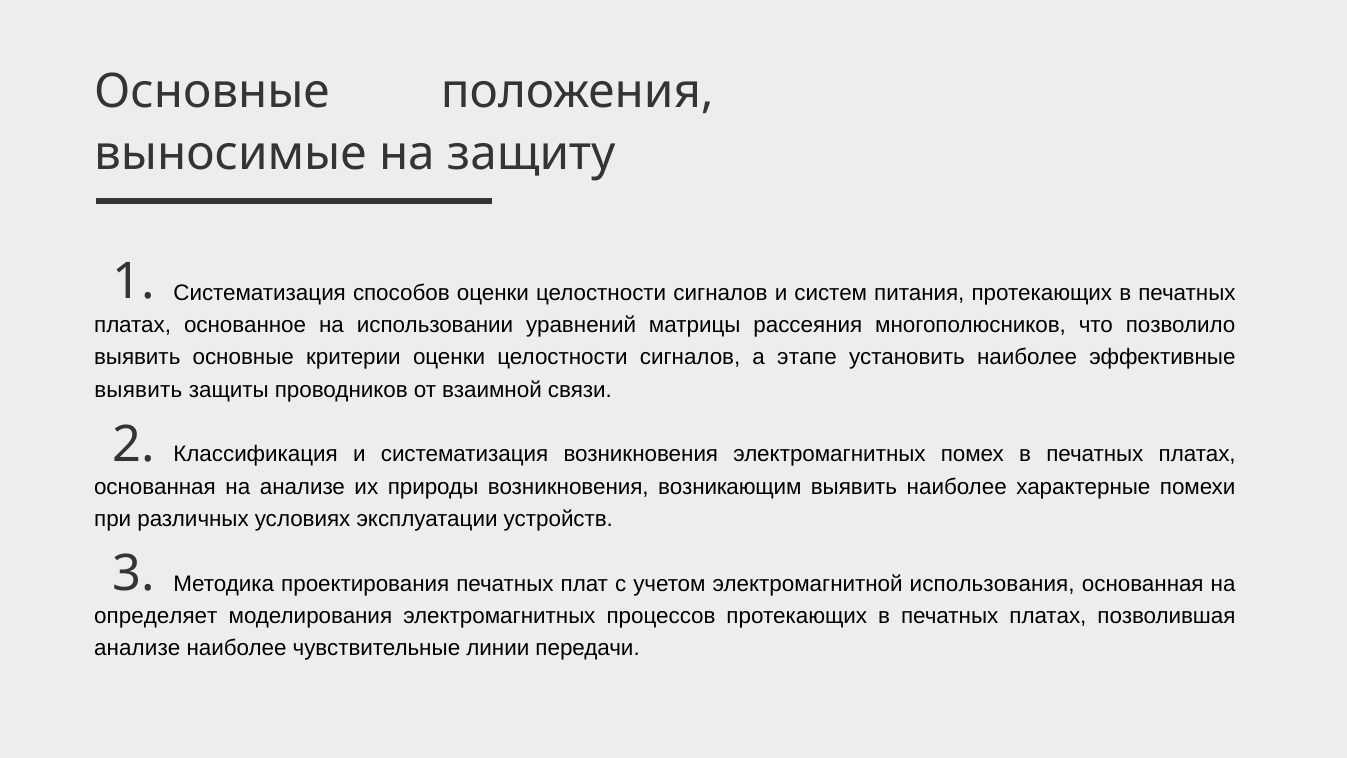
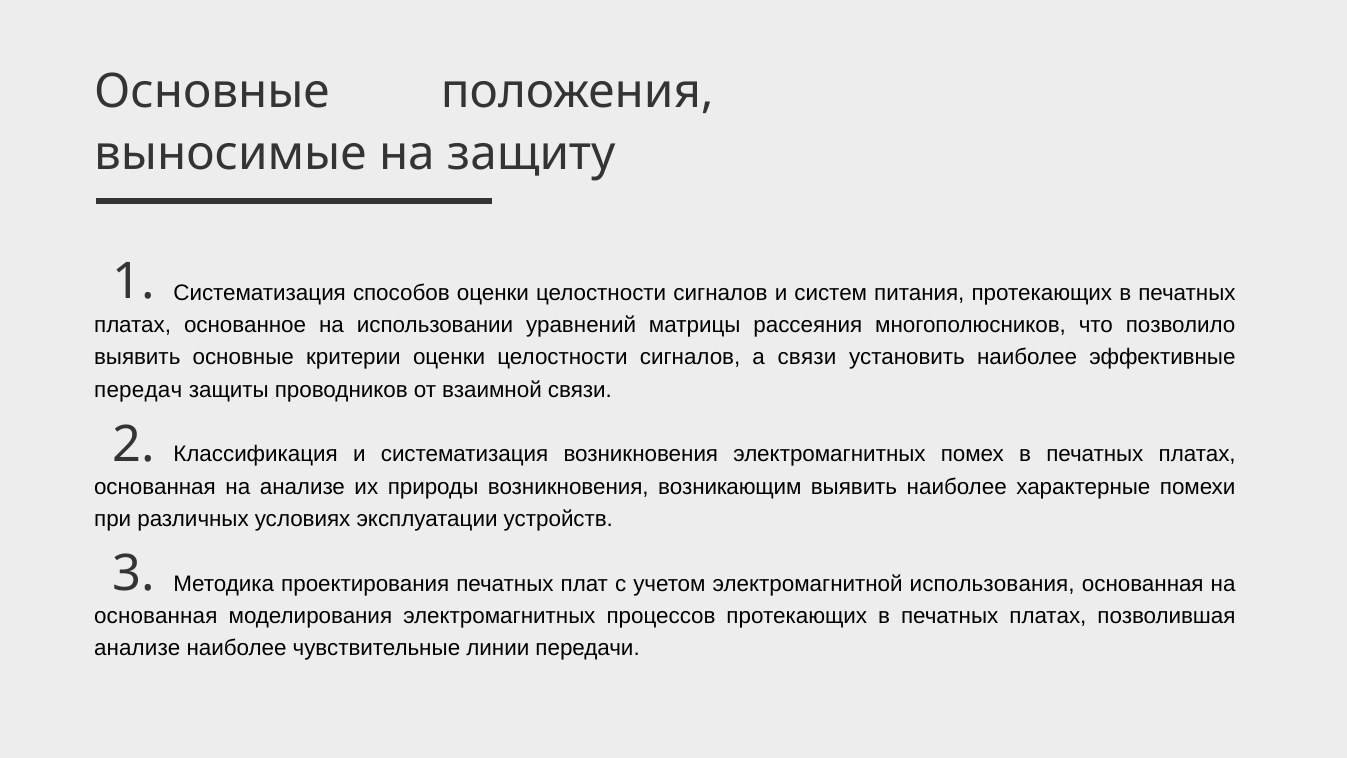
а этапе: этапе -> связи
выявить at (138, 390): выявить -> передач
определяет at (156, 616): определяет -> основанная
